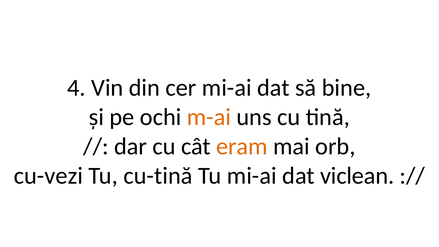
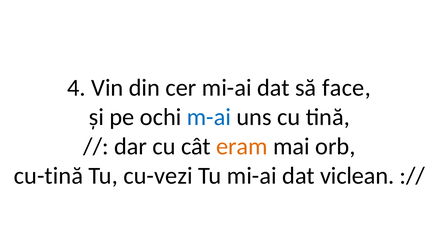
bine: bine -> face
m-ai colour: orange -> blue
cu-vezi: cu-vezi -> cu-tină
cu-tină: cu-tină -> cu-vezi
